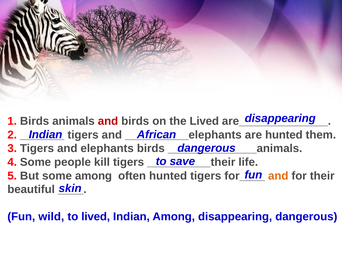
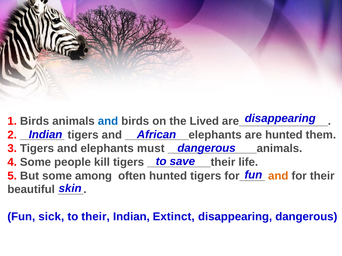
and at (108, 121) colour: red -> blue
elephants birds: birds -> must
wild: wild -> sick
to lived: lived -> their
Indian Among: Among -> Extinct
